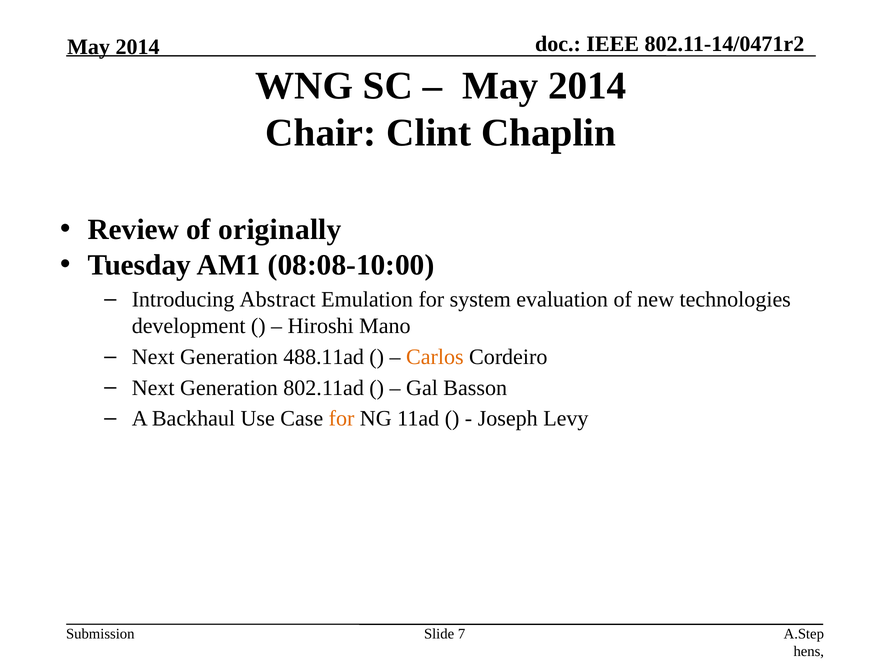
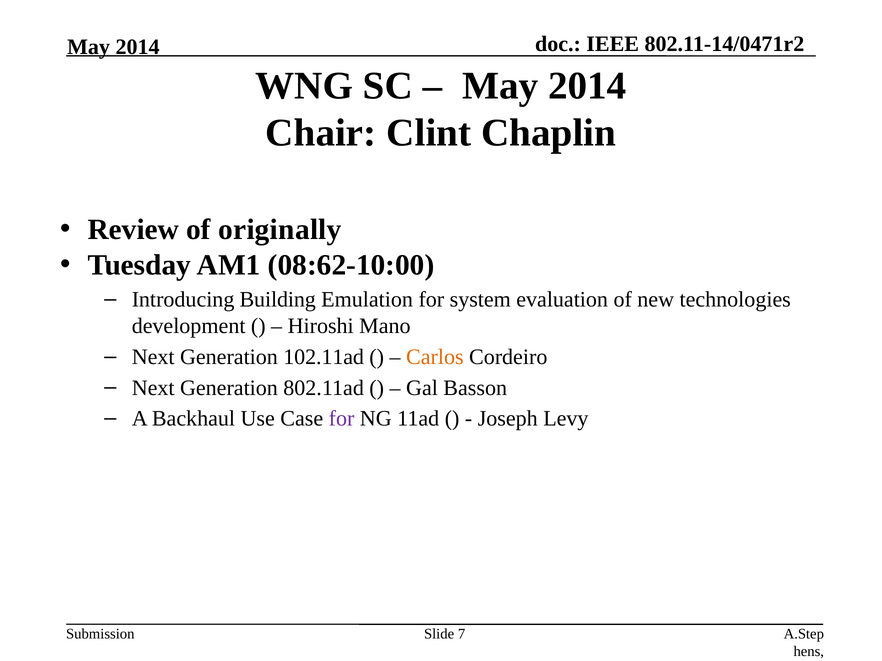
08:08-10:00: 08:08-10:00 -> 08:62-10:00
Abstract: Abstract -> Building
488.11ad: 488.11ad -> 102.11ad
for at (342, 419) colour: orange -> purple
